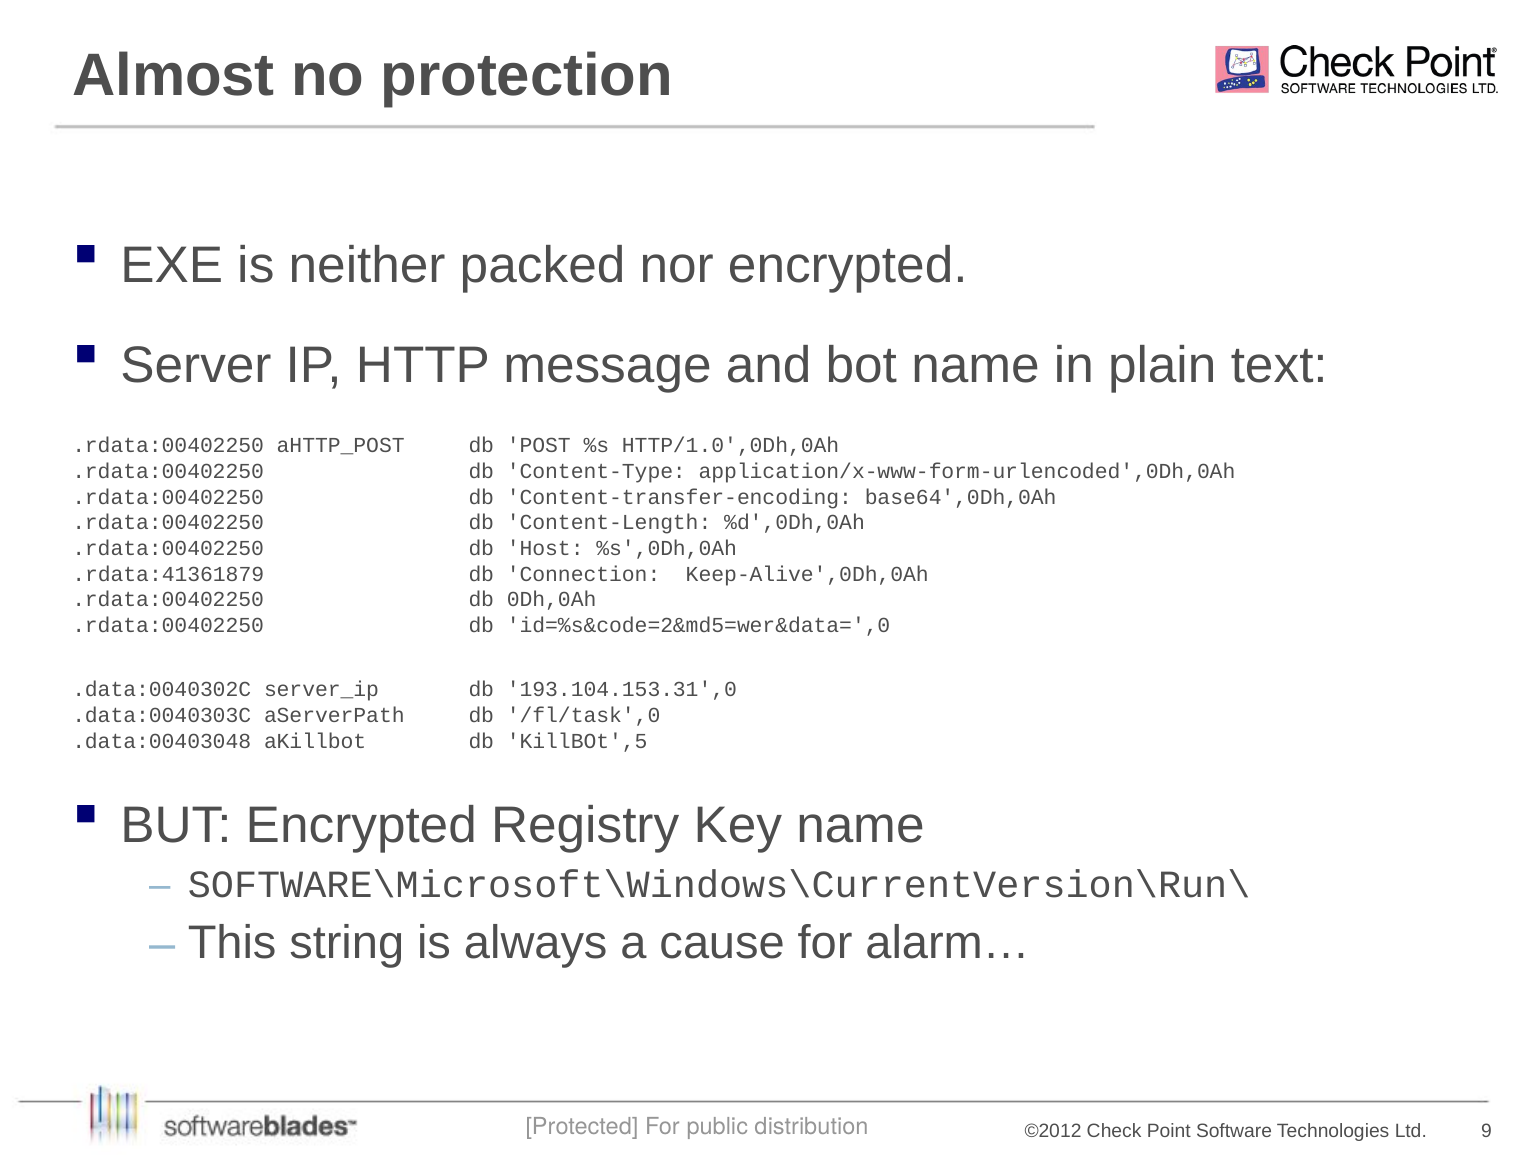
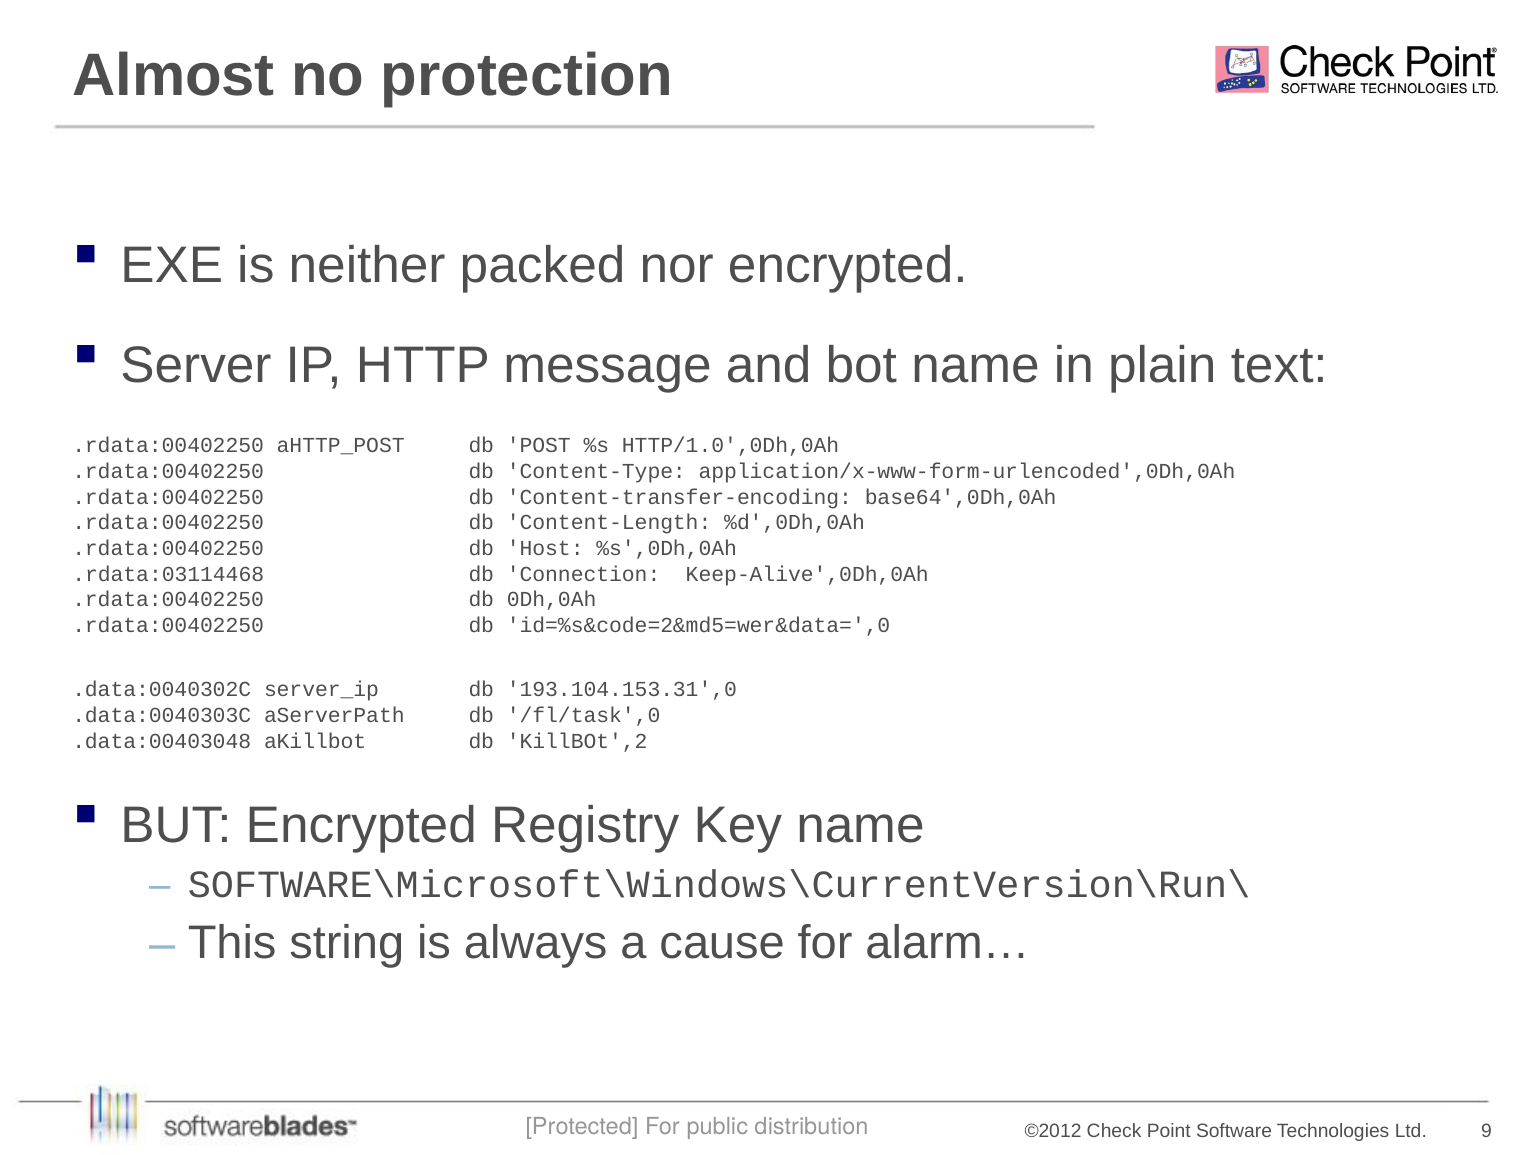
.rdata:41361879: .rdata:41361879 -> .rdata:03114468
KillBOt',5: KillBOt',5 -> KillBOt',2
